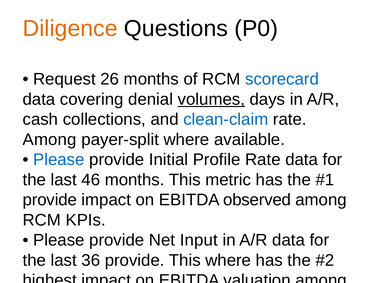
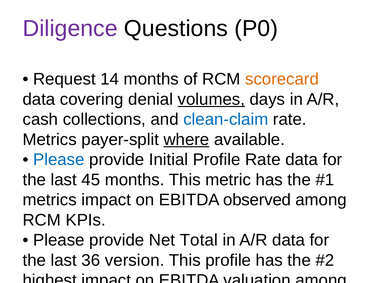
Diligence colour: orange -> purple
26: 26 -> 14
scorecard colour: blue -> orange
Among at (50, 140): Among -> Metrics
where at (186, 140) underline: none -> present
46: 46 -> 45
provide at (50, 200): provide -> metrics
Input: Input -> Total
36 provide: provide -> version
This where: where -> profile
